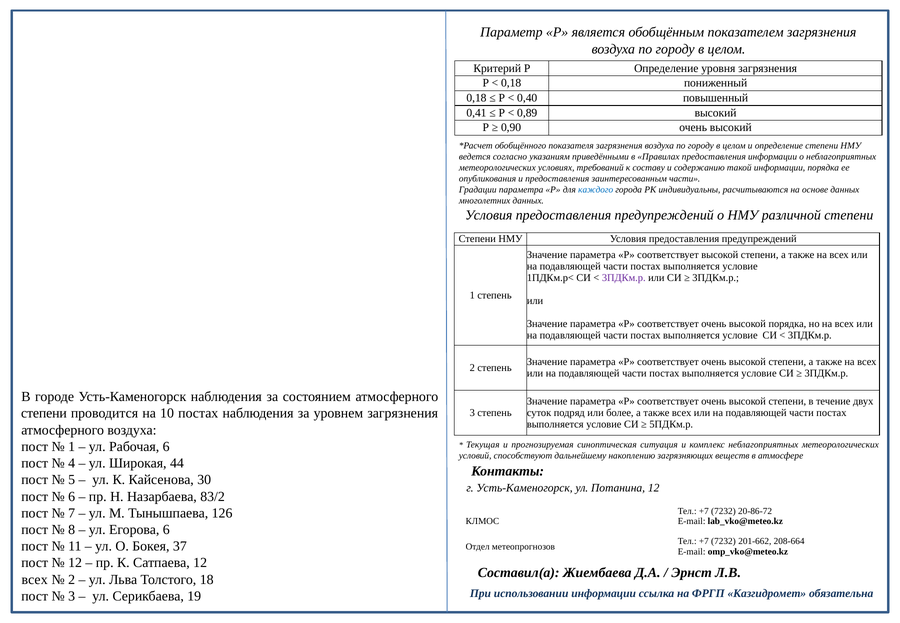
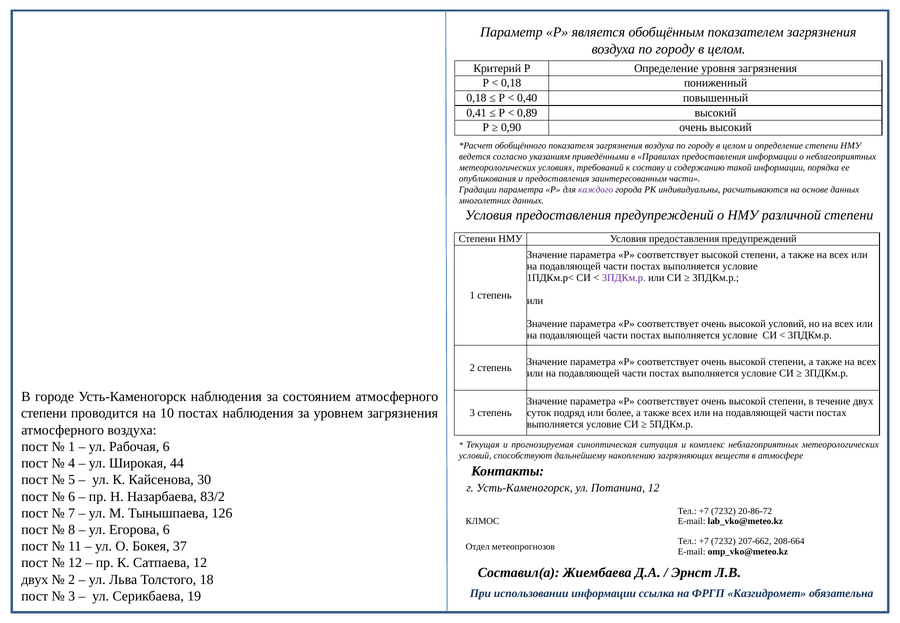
каждого colour: blue -> purple
высокой порядка: порядка -> условий
201-662: 201-662 -> 207-662
всех at (35, 580): всех -> двух
